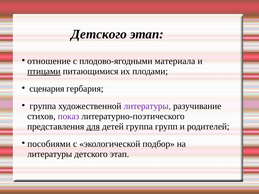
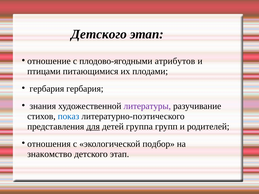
материала: материала -> атрибутов
птицами underline: present -> none
сценария at (47, 89): сценария -> гербария
группа at (43, 106): группа -> знания
показ colour: purple -> blue
пособиями: пособиями -> отношения
литературы at (50, 154): литературы -> знакомство
